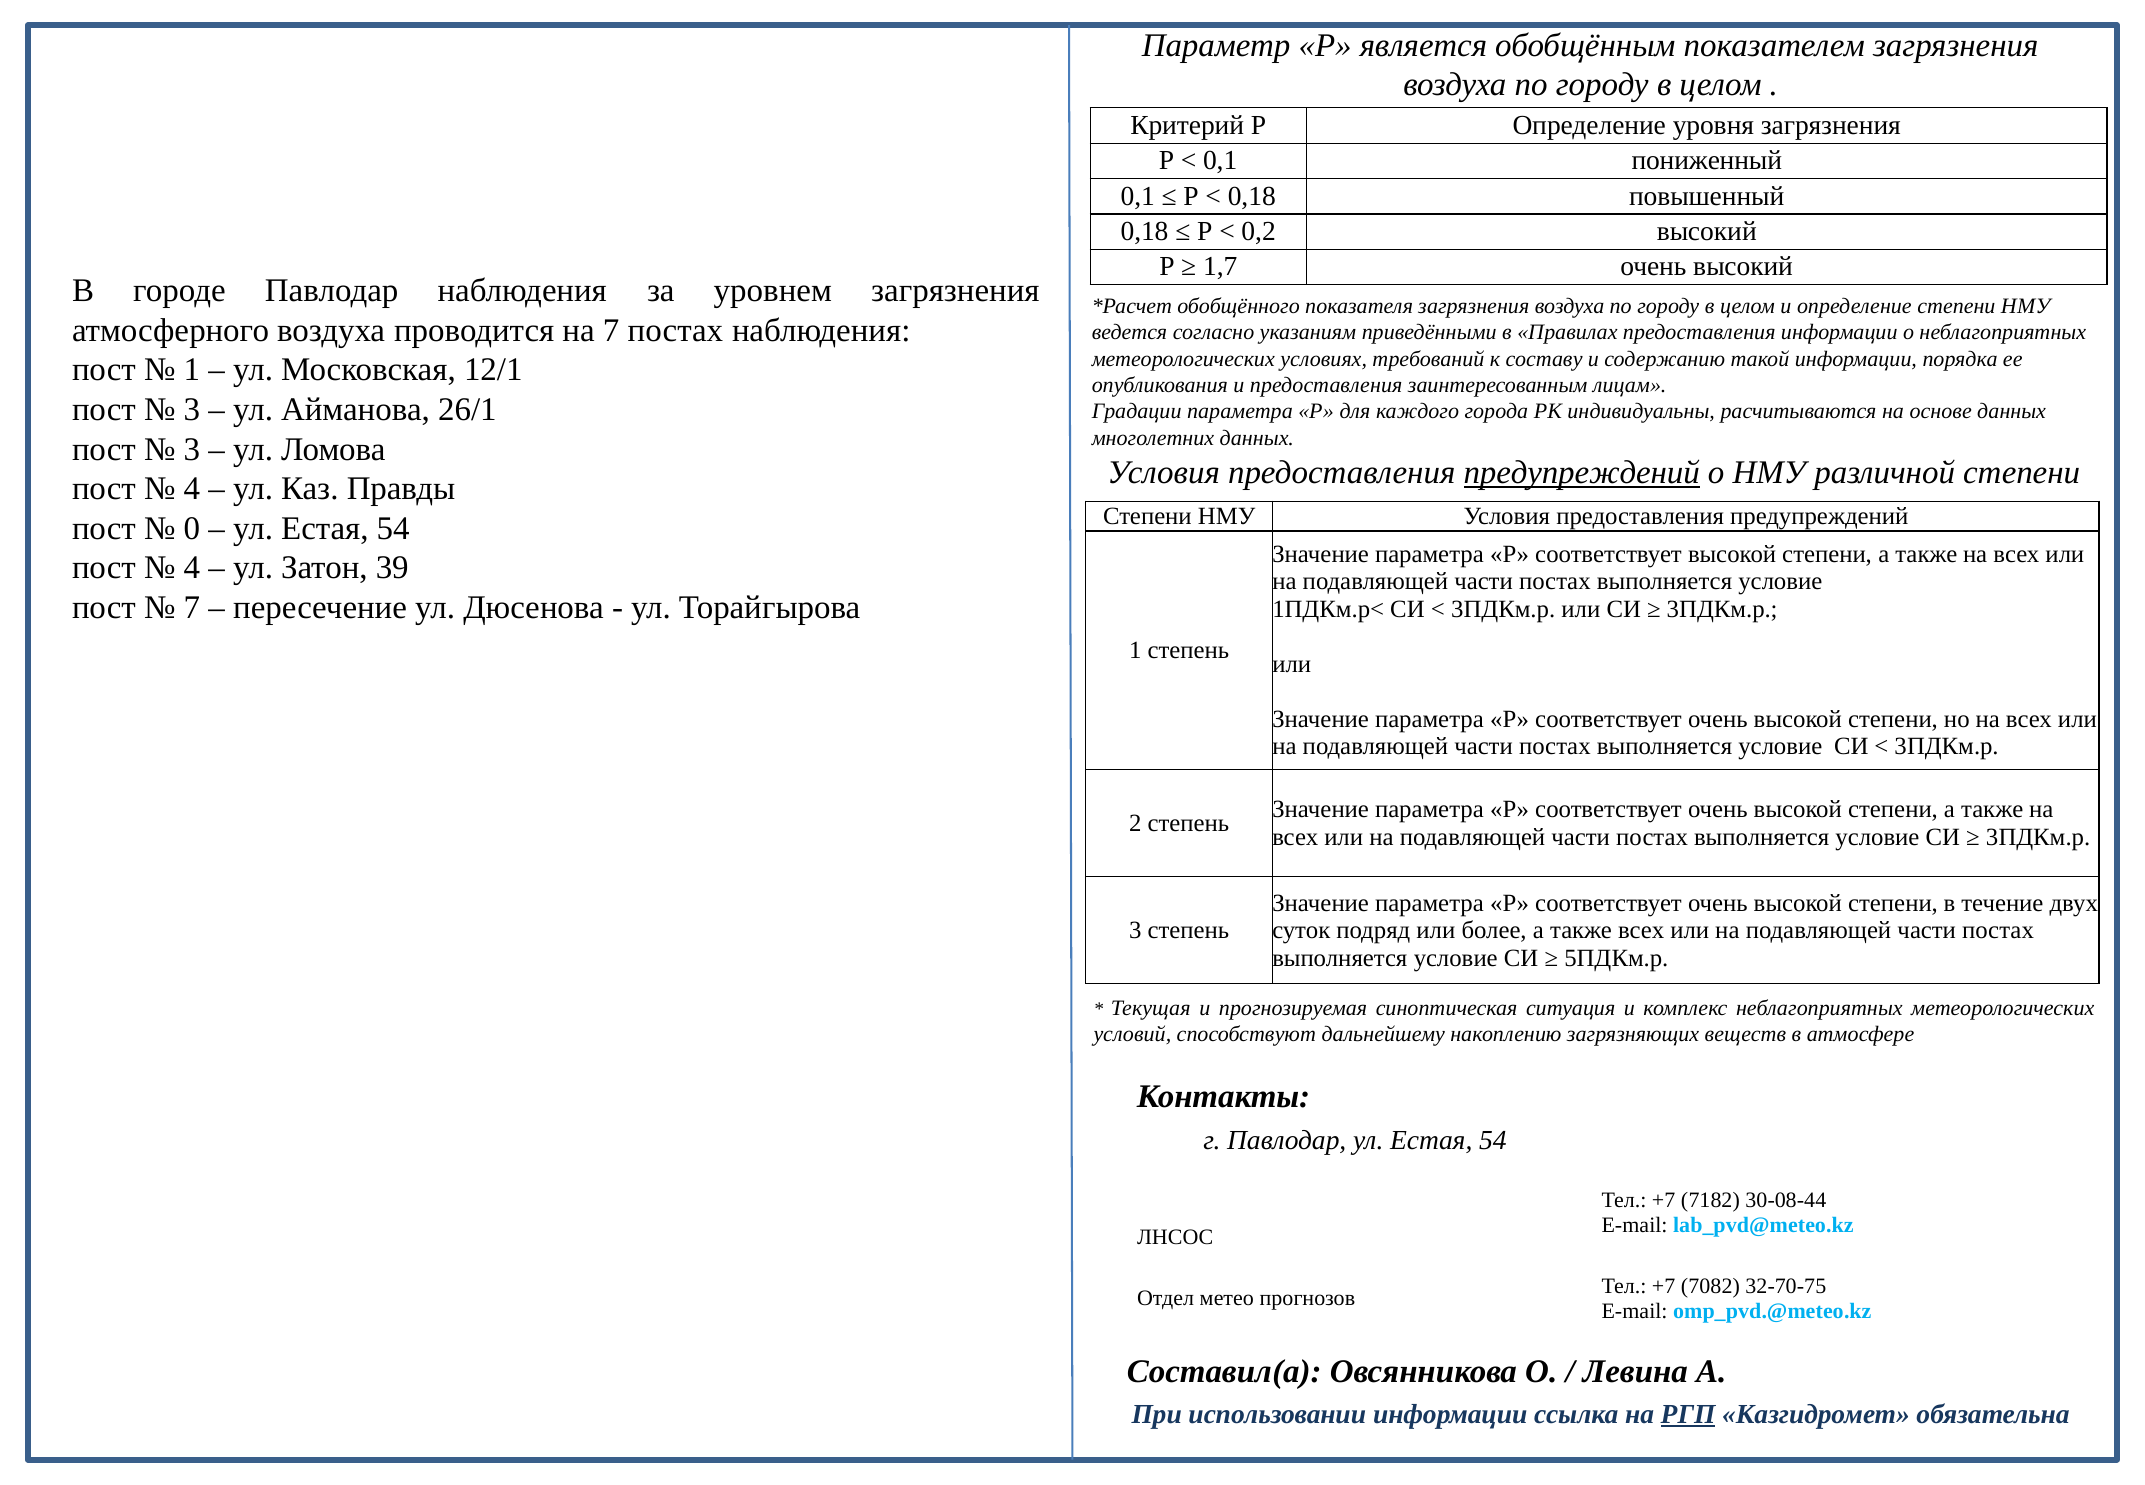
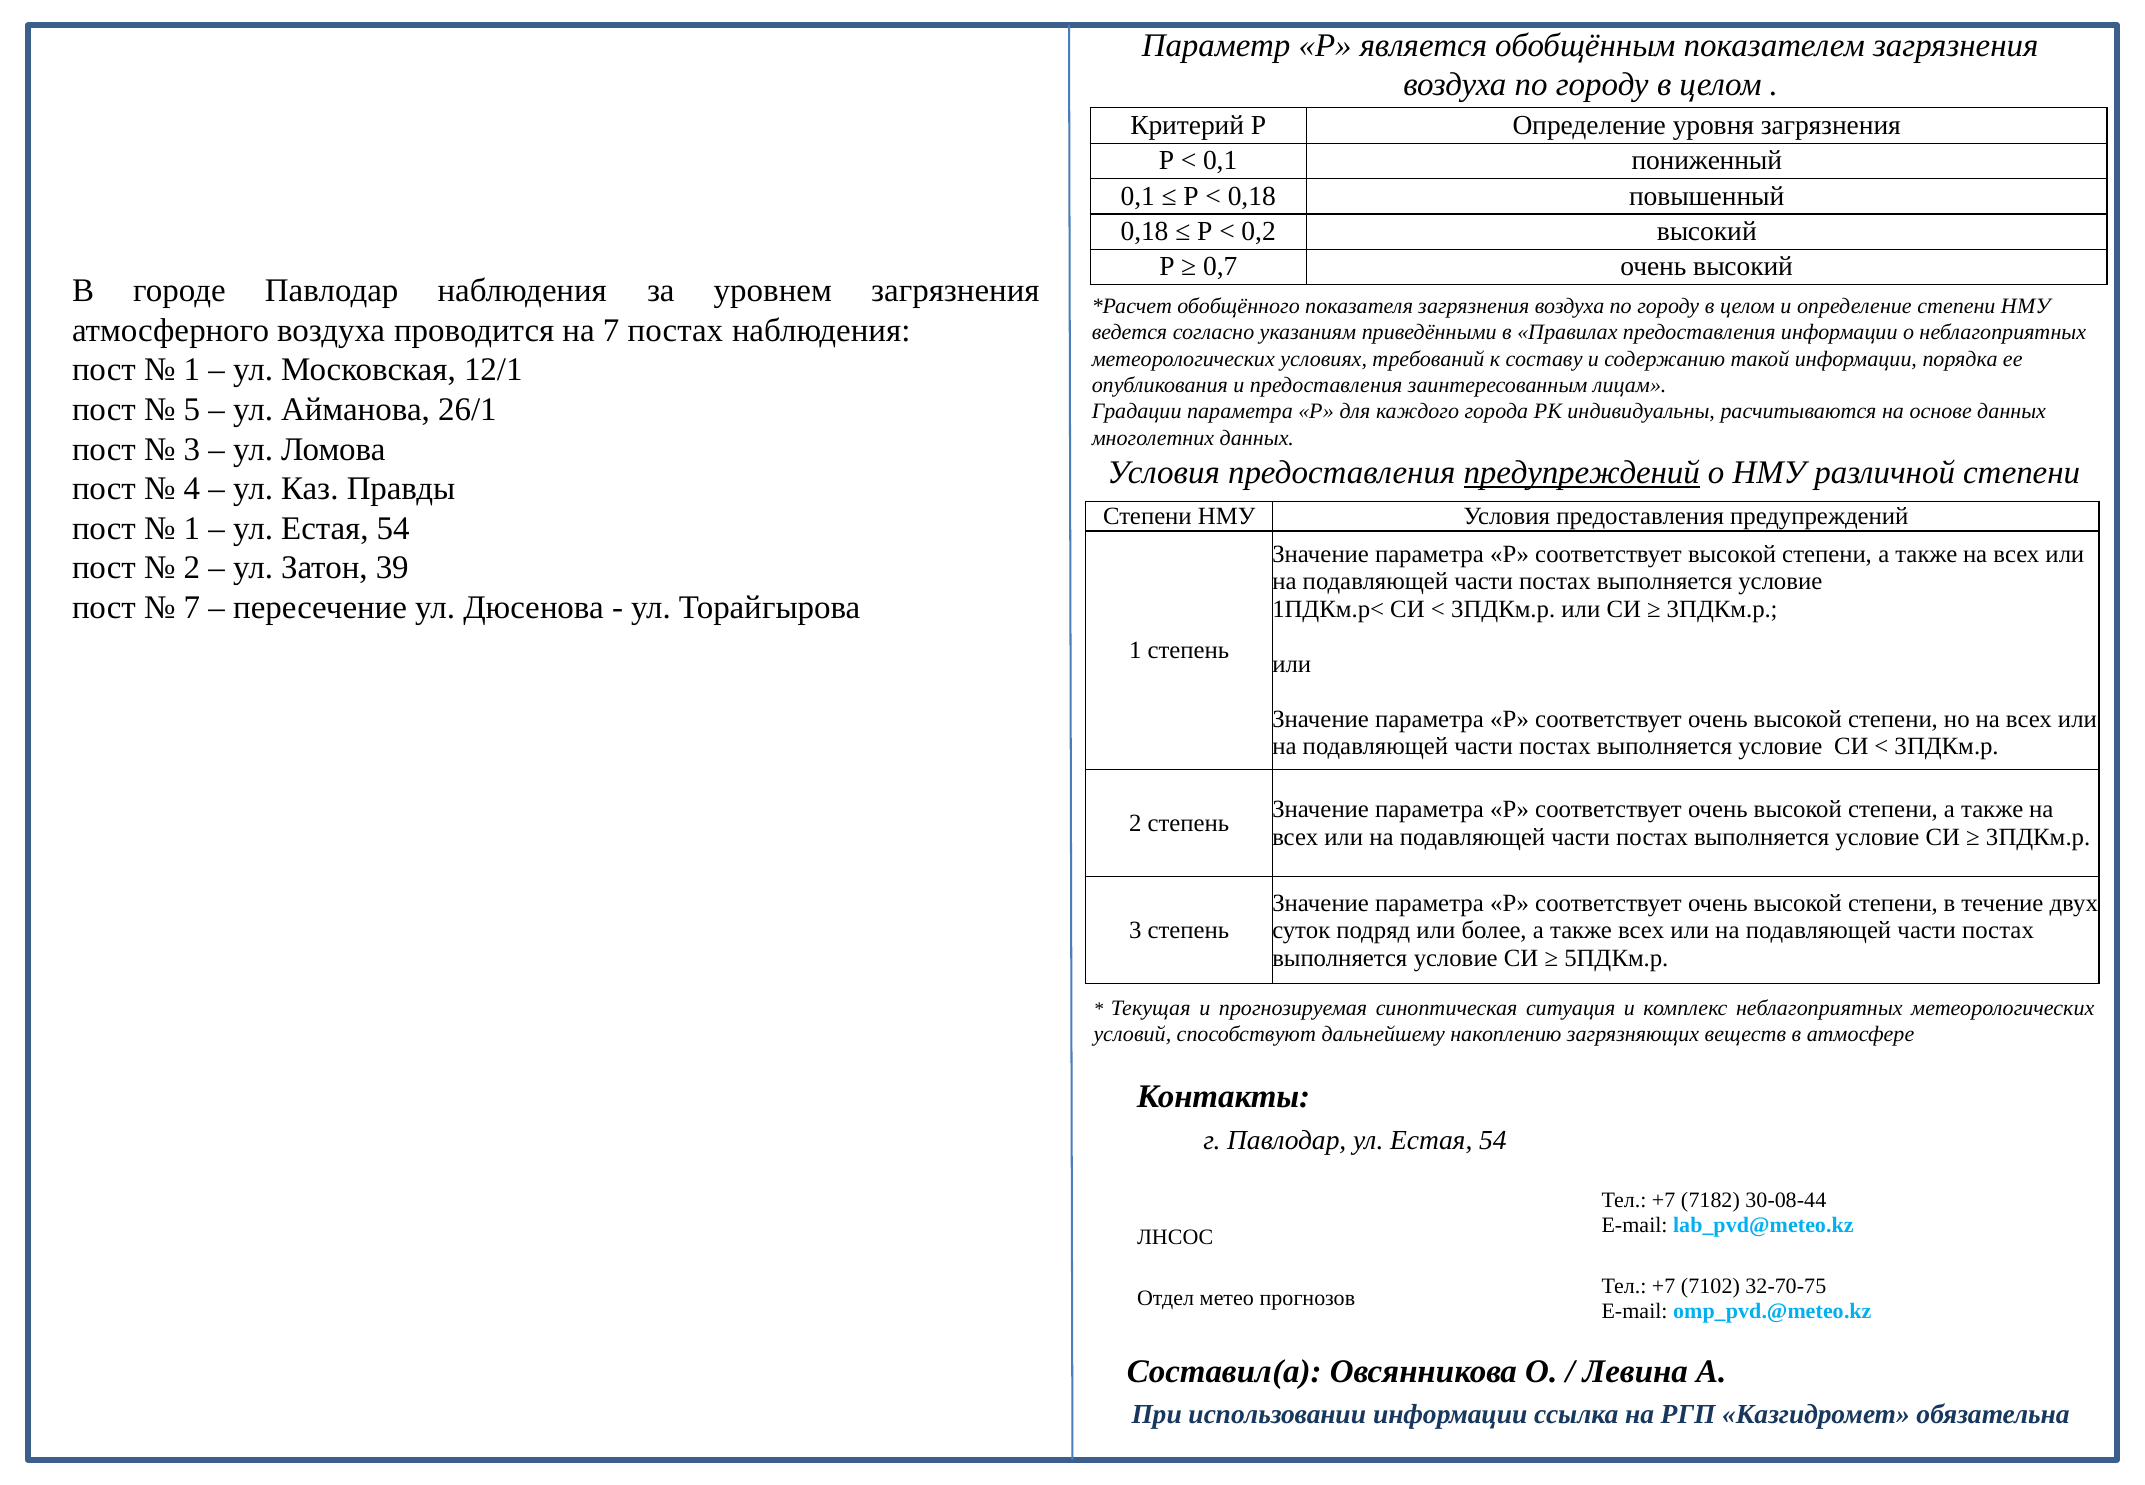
1,7: 1,7 -> 0,7
3 at (192, 410): 3 -> 5
0 at (192, 528): 0 -> 1
4 at (192, 568): 4 -> 2
7082: 7082 -> 7102
РГП underline: present -> none
